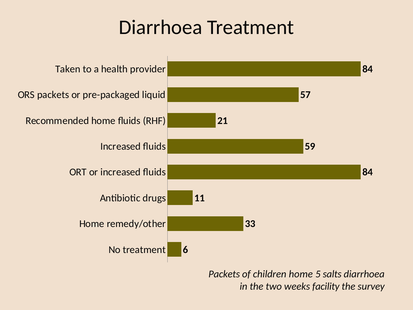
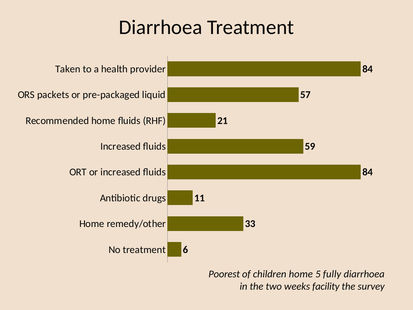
Packets at (224, 274): Packets -> Poorest
salts: salts -> fully
